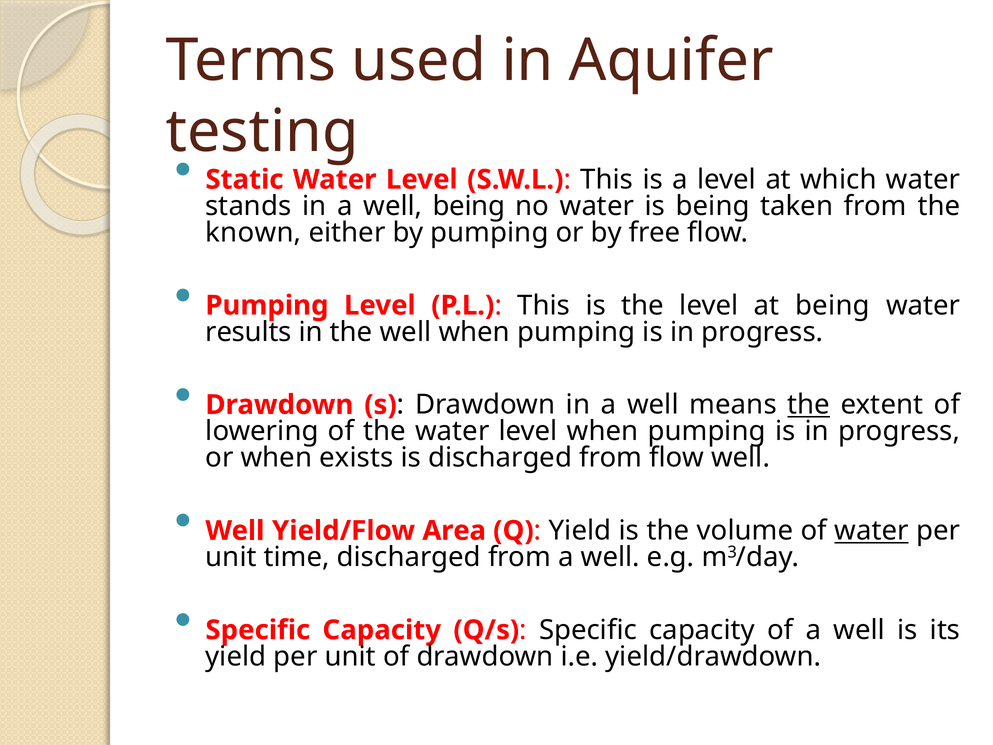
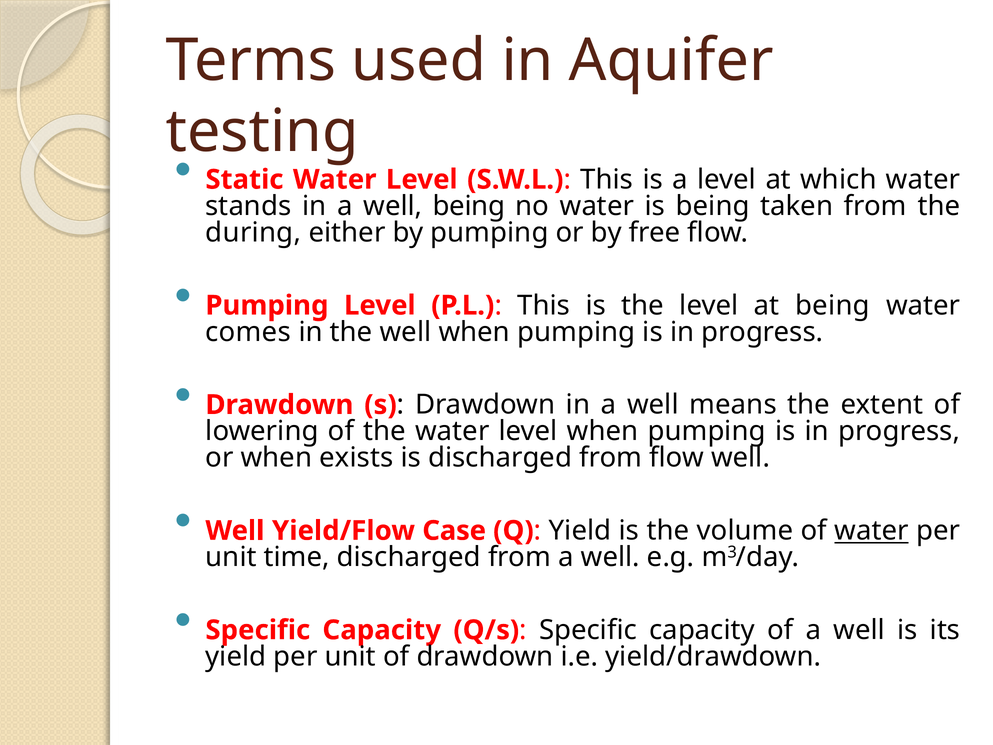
known: known -> during
results: results -> comes
the at (809, 405) underline: present -> none
Area: Area -> Case
